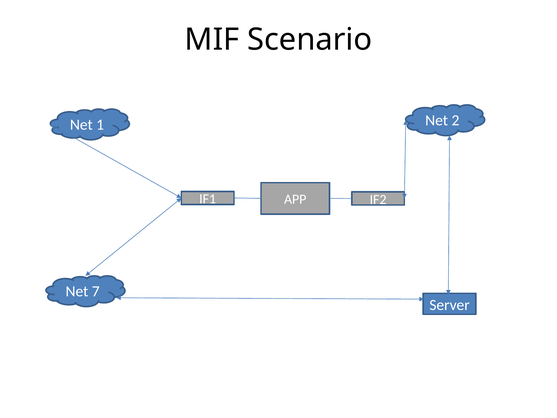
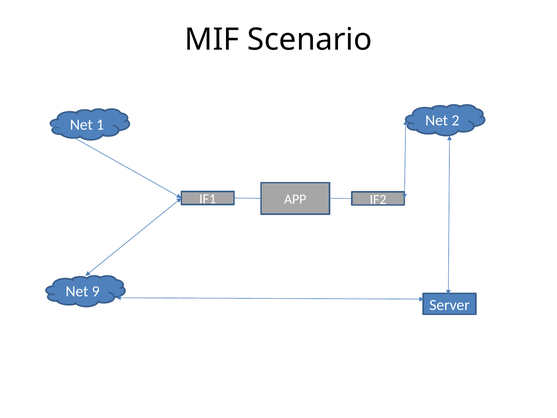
7: 7 -> 9
